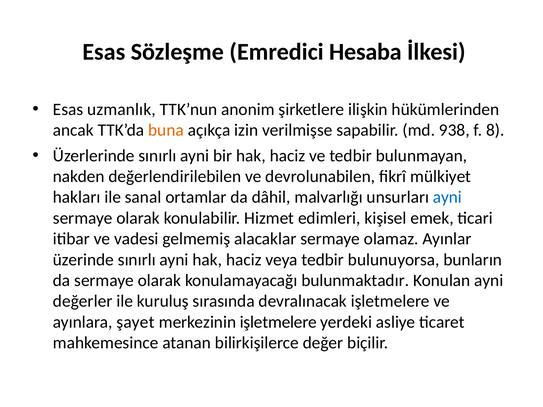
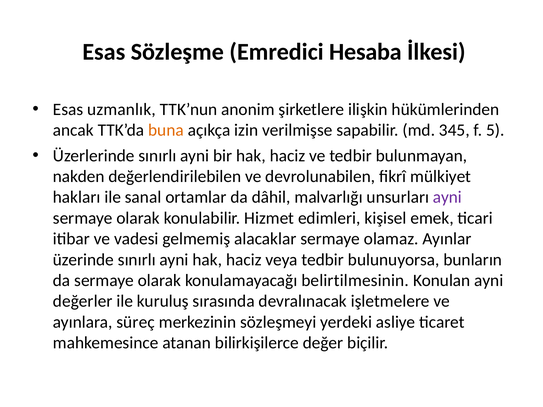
938: 938 -> 345
8: 8 -> 5
ayni at (447, 197) colour: blue -> purple
bulunmaktadır: bulunmaktadır -> belirtilmesinin
şayet: şayet -> süreç
merkezinin işletmelere: işletmelere -> sözleşmeyi
